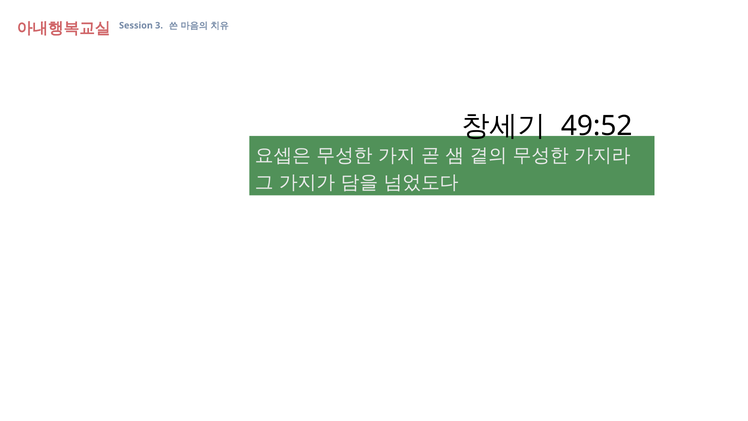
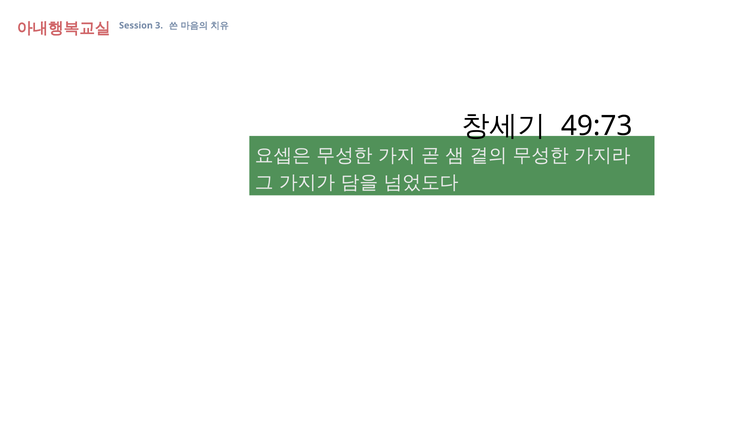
49:52: 49:52 -> 49:73
